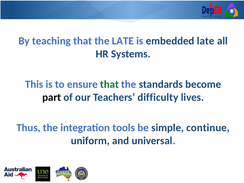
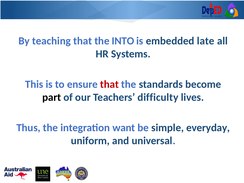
the LATE: LATE -> INTO
that at (109, 84) colour: green -> red
tools: tools -> want
continue: continue -> everyday
